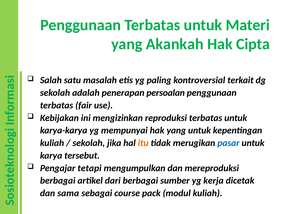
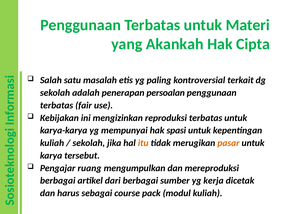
hak yang: yang -> spasi
pasar colour: blue -> orange
tetapi: tetapi -> ruang
sama: sama -> harus
